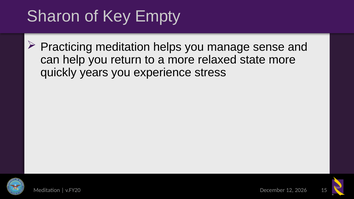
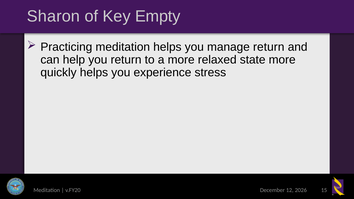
manage sense: sense -> return
quickly years: years -> helps
